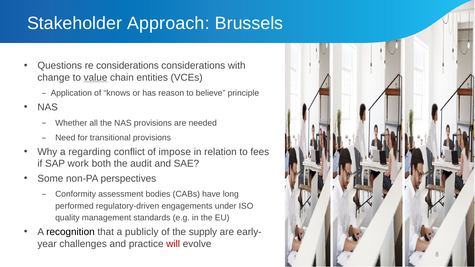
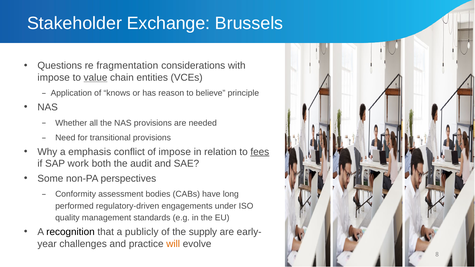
Approach: Approach -> Exchange
re considerations: considerations -> fragmentation
change at (54, 78): change -> impose
regarding: regarding -> emphasis
fees underline: none -> present
will colour: red -> orange
